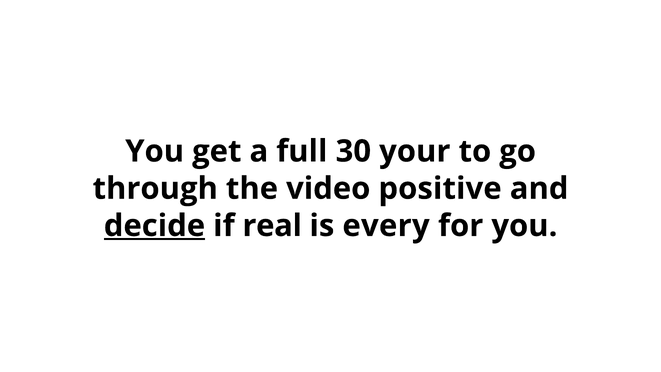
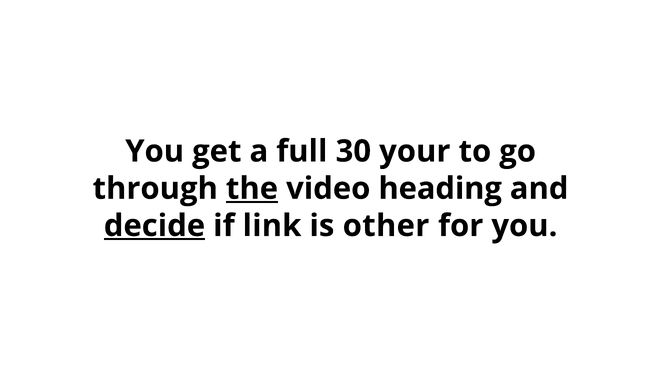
the underline: none -> present
positive: positive -> heading
real: real -> link
every: every -> other
